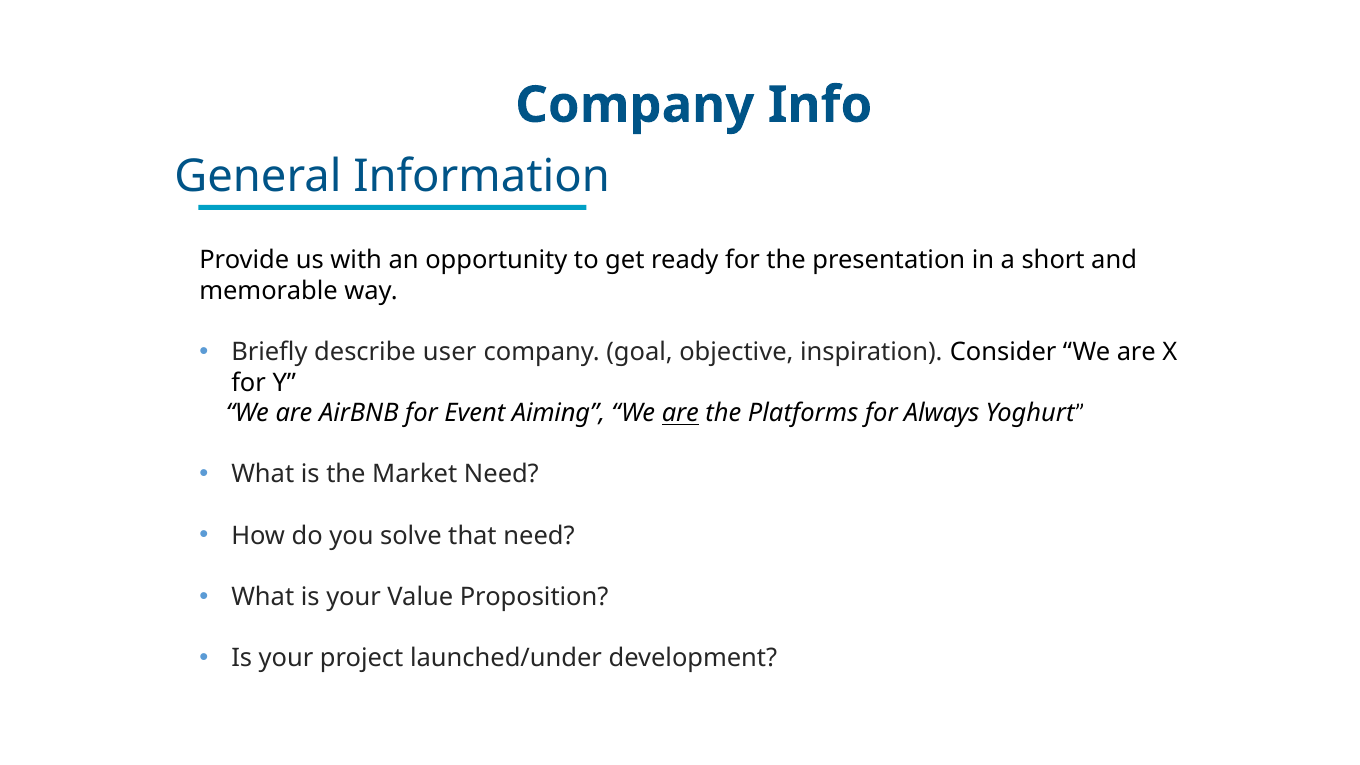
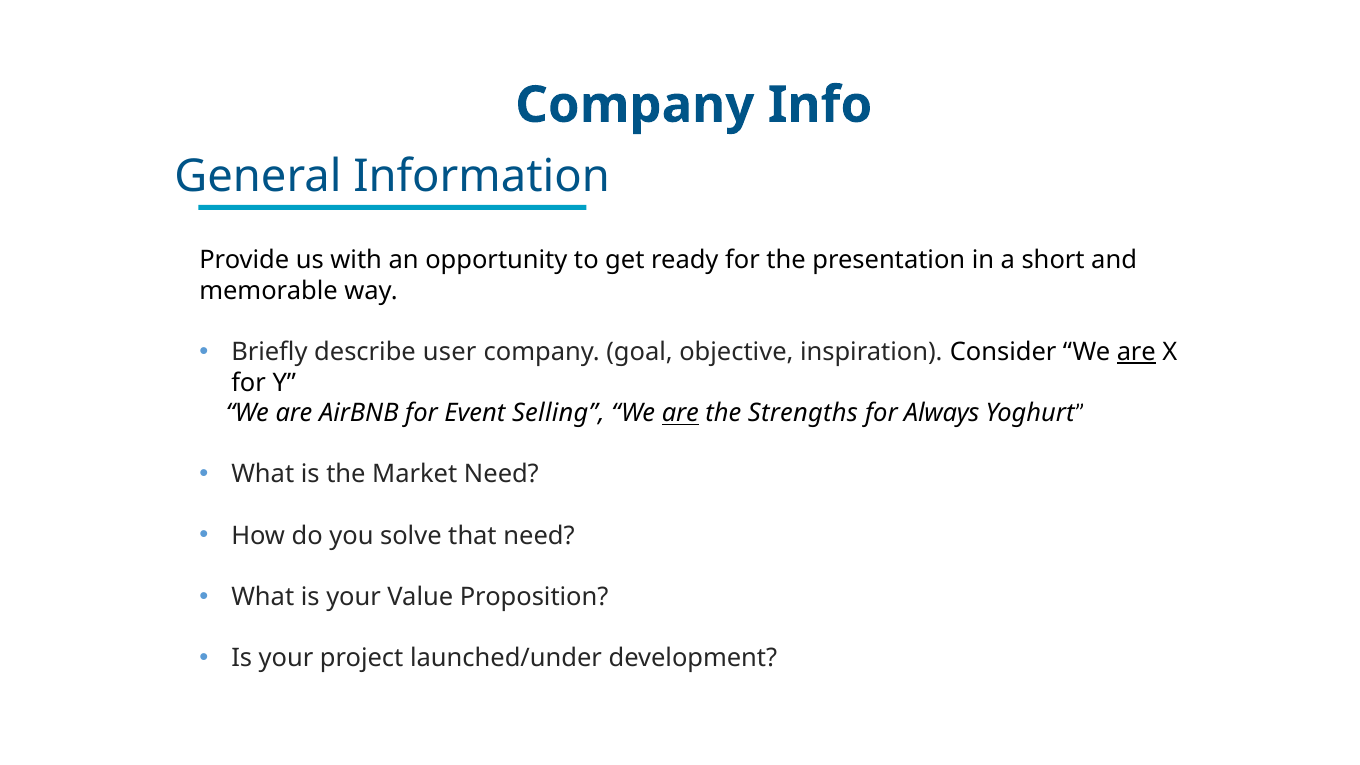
are at (1136, 352) underline: none -> present
Aiming: Aiming -> Selling
Platforms: Platforms -> Strengths
